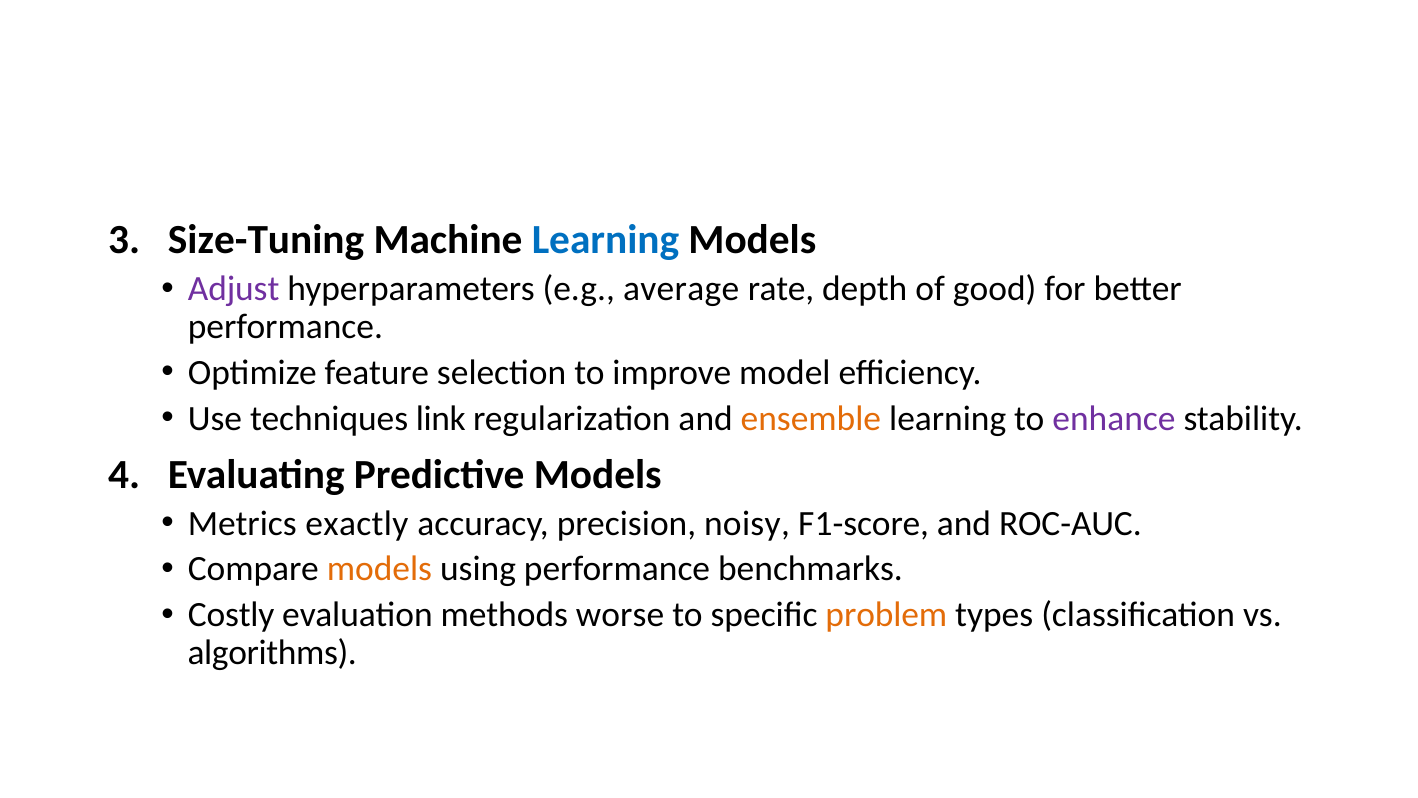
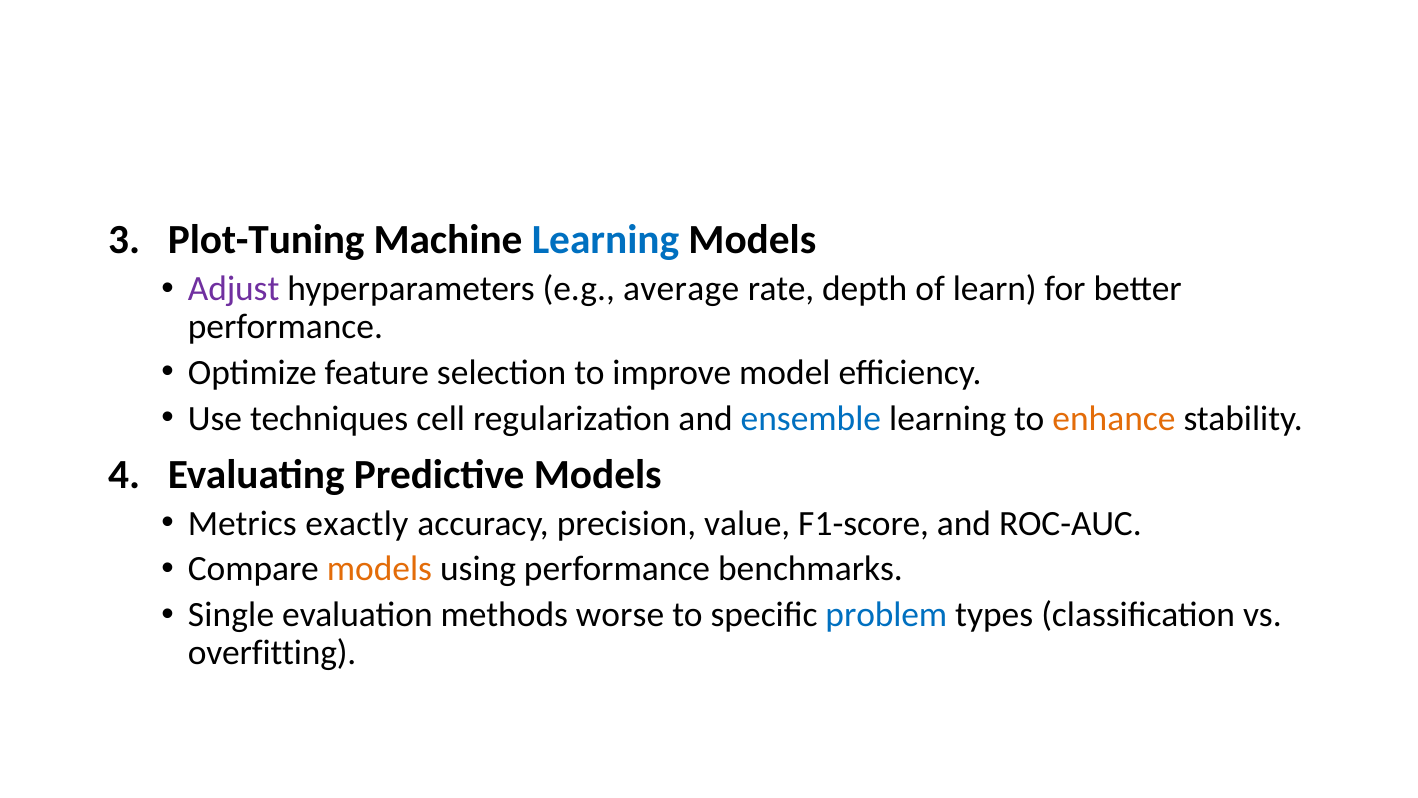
Size-Tuning: Size-Tuning -> Plot-Tuning
good: good -> learn
link: link -> cell
ensemble colour: orange -> blue
enhance colour: purple -> orange
noisy: noisy -> value
Costly: Costly -> Single
problem colour: orange -> blue
algorithms: algorithms -> overfitting
